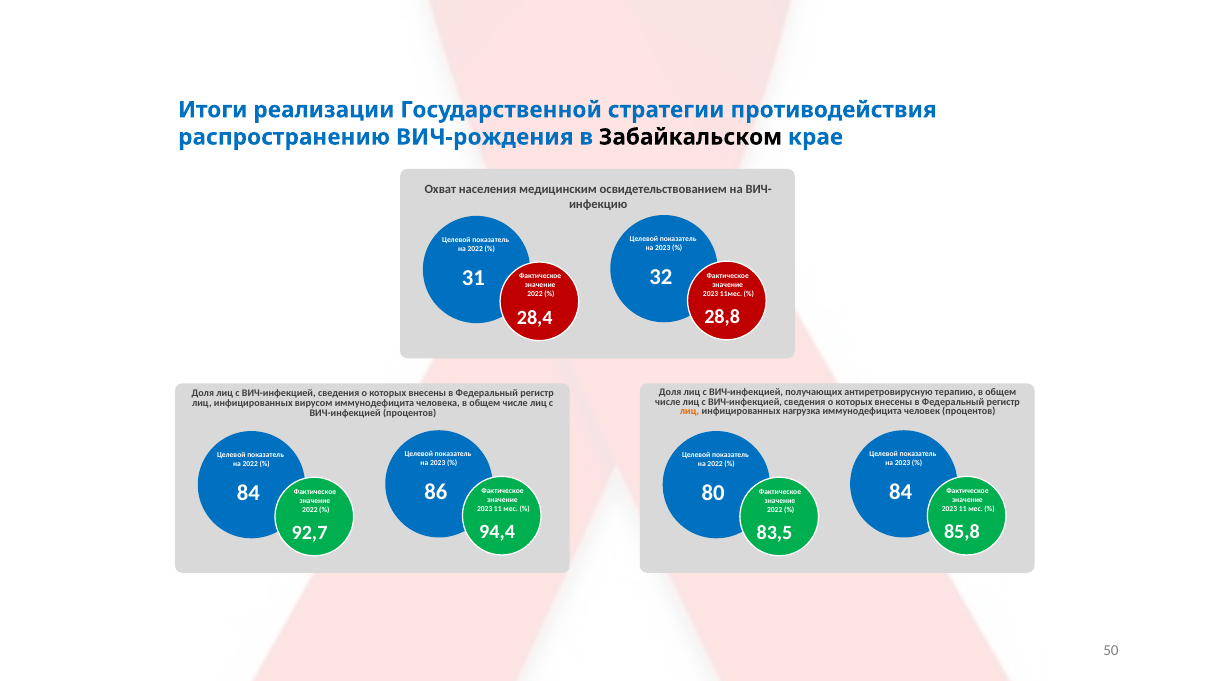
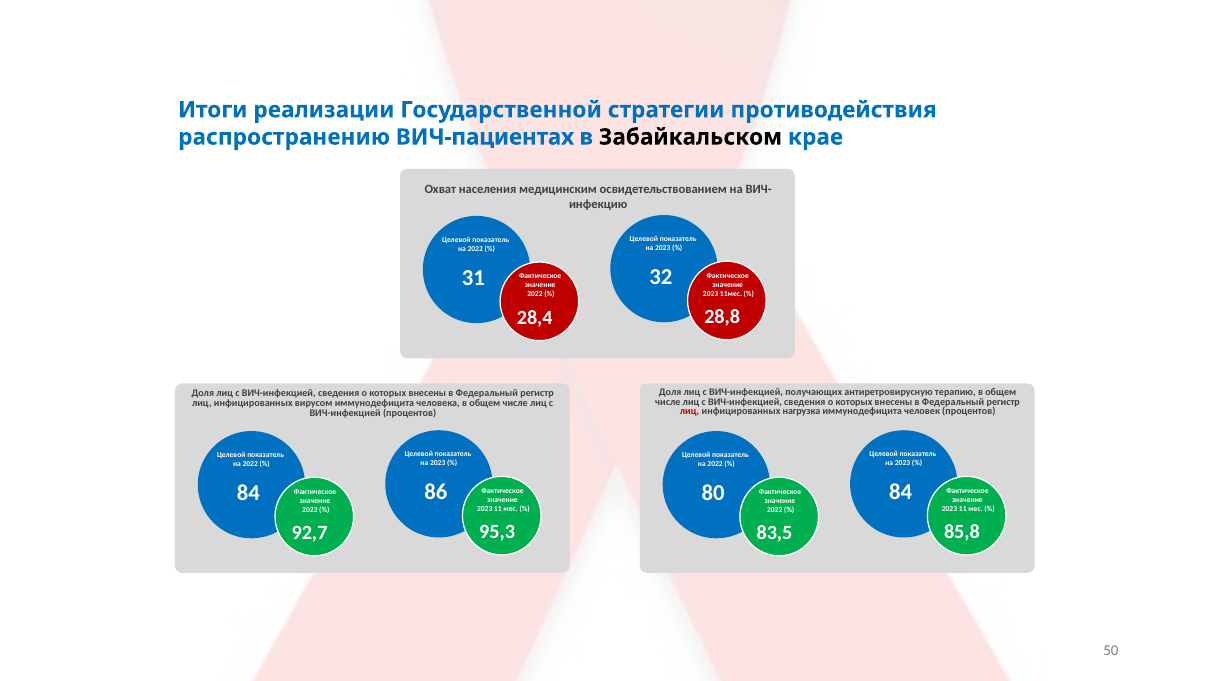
ВИЧ-рождения: ВИЧ-рождения -> ВИЧ-пациентах
лиц at (690, 412) colour: orange -> red
94,4: 94,4 -> 95,3
